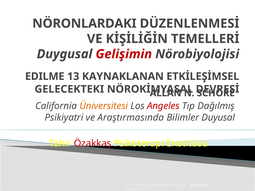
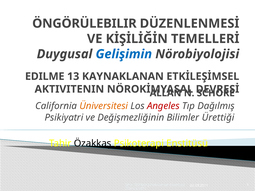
NÖRONLARDAKI: NÖRONLARDAKI -> ÖNGÖRÜLEBILIR
Gelişimin colour: red -> blue
GELECEKTEKI: GELECEKTEKI -> AKTIVITENIN
Araştırmasında: Araştırmasında -> Değişmezliğinin
Duyusal: Duyusal -> Ürettiği
Özakkaş at (93, 143) colour: red -> black
